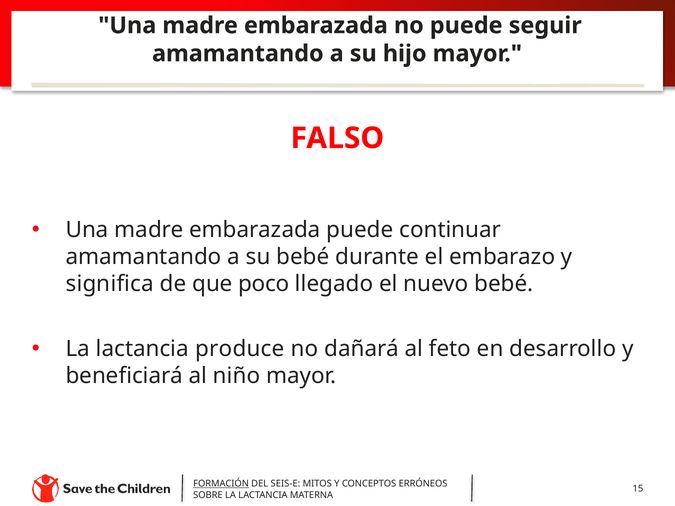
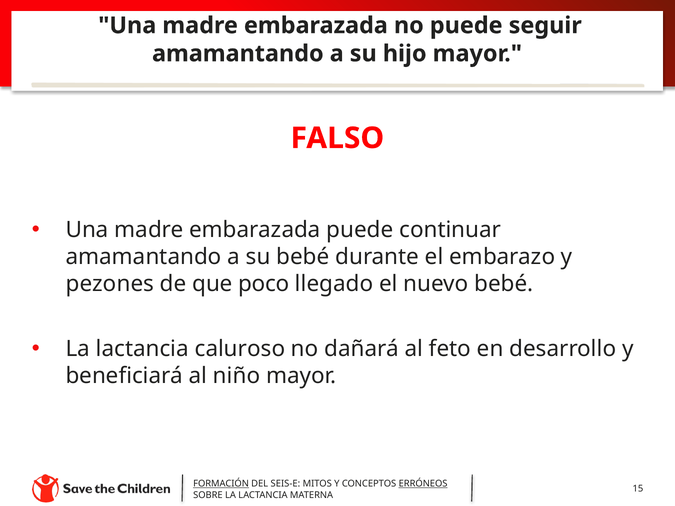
significa: significa -> pezones
produce: produce -> caluroso
ERRÓNEOS underline: none -> present
